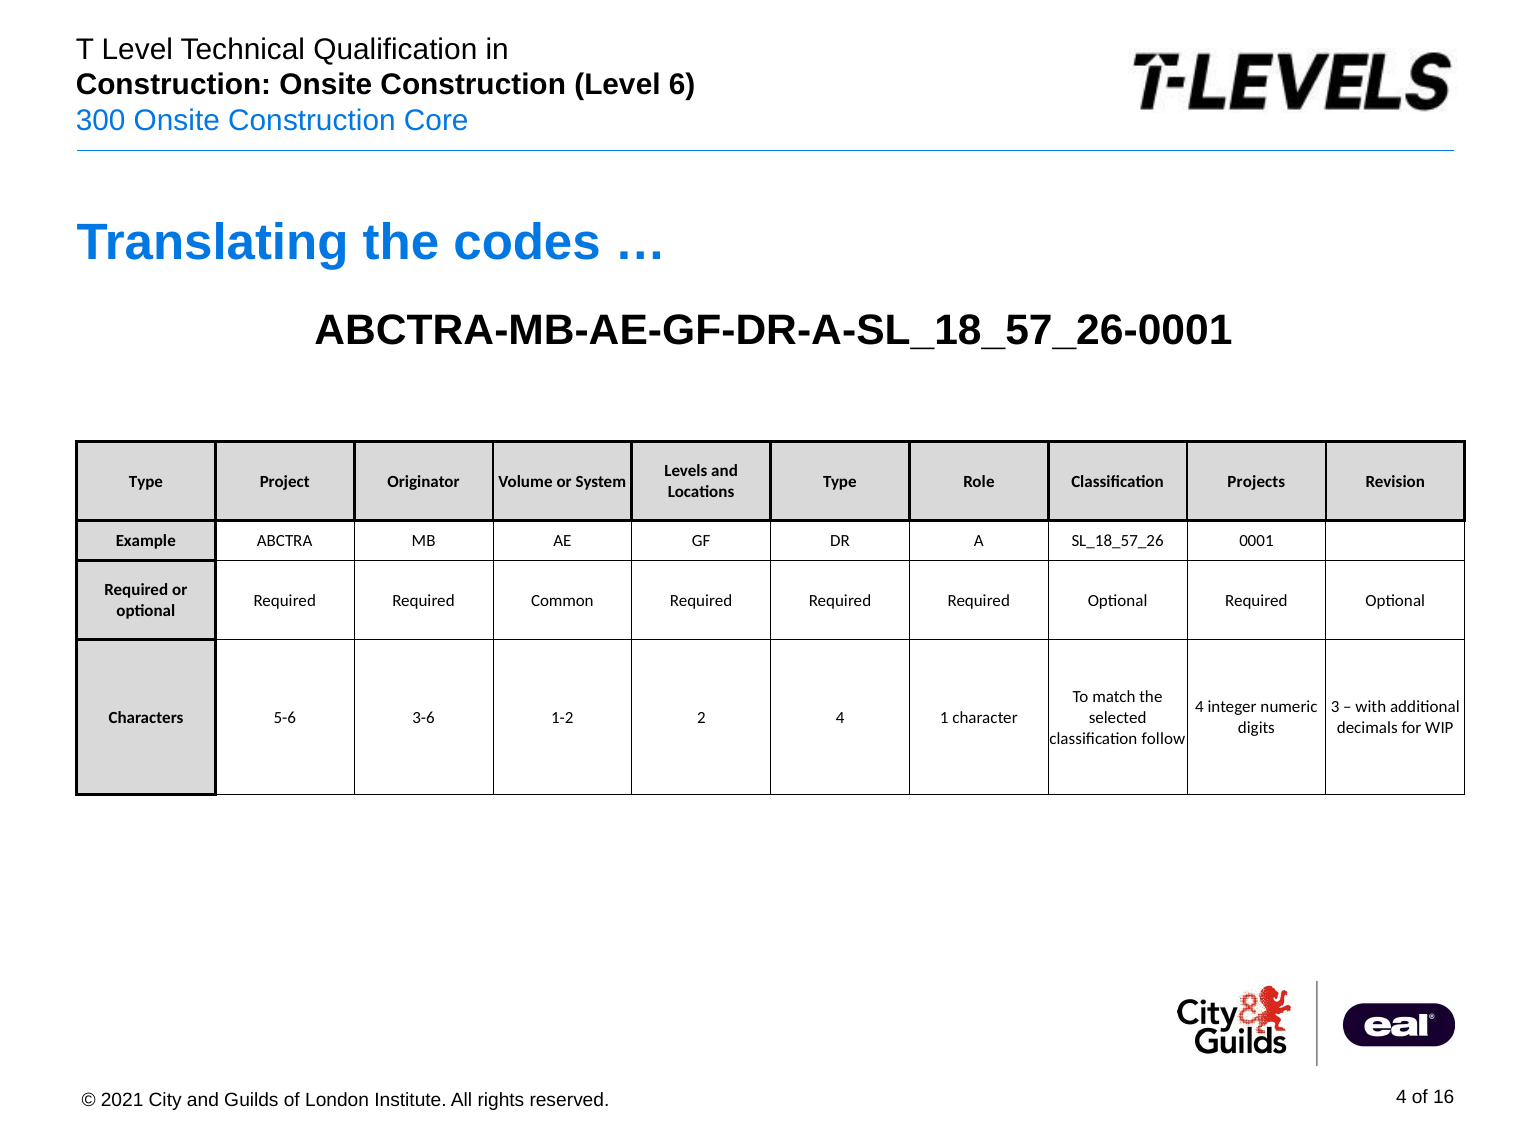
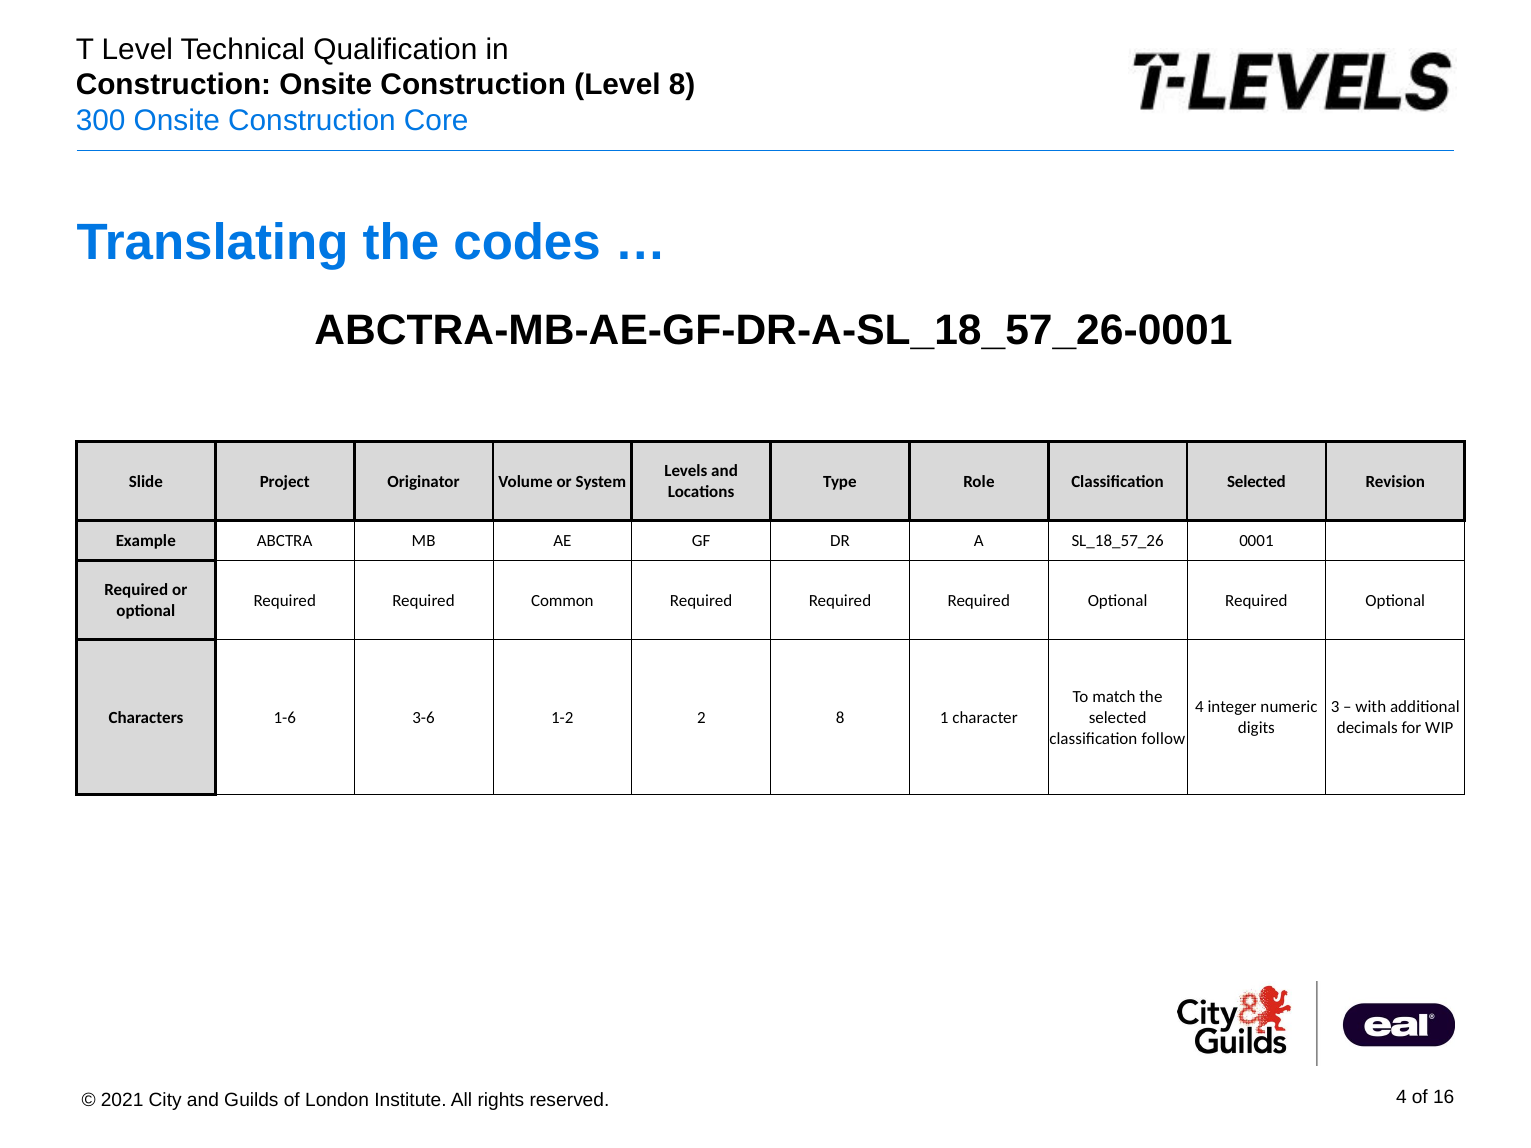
6 at (682, 85): 6 -> 8
Type at (146, 482): Type -> Slide
Classification Projects: Projects -> Selected
5-6: 5-6 -> 1-6
2 4: 4 -> 8
